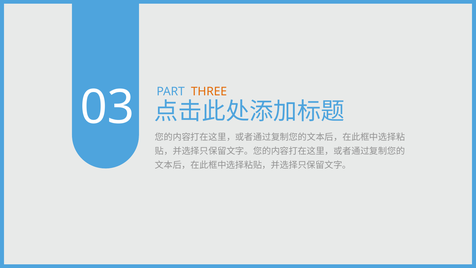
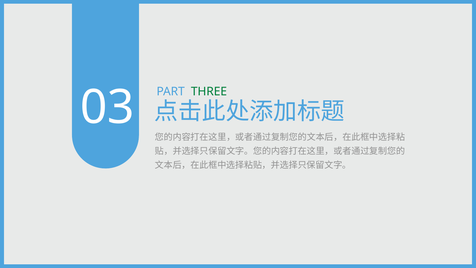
THREE colour: orange -> green
